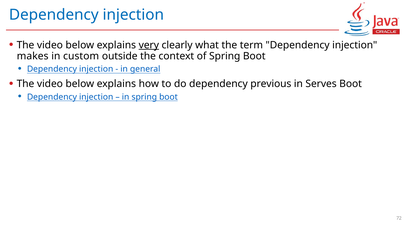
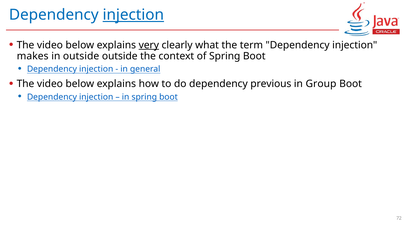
injection at (133, 15) underline: none -> present
in custom: custom -> outside
Serves: Serves -> Group
